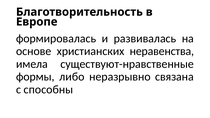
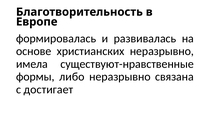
христианских неравенства: неравенства -> неразрывно
способны: способны -> достигает
